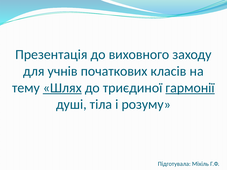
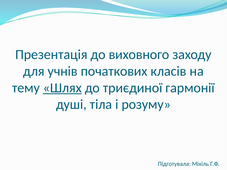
гармонії underline: present -> none
